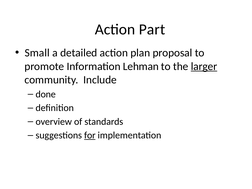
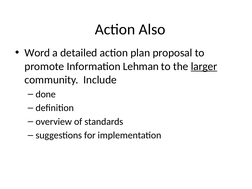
Part: Part -> Also
Small: Small -> Word
for underline: present -> none
